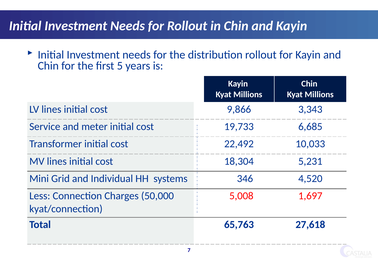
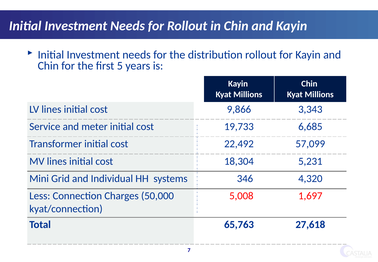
10,033: 10,033 -> 57,099
4,520: 4,520 -> 4,320
